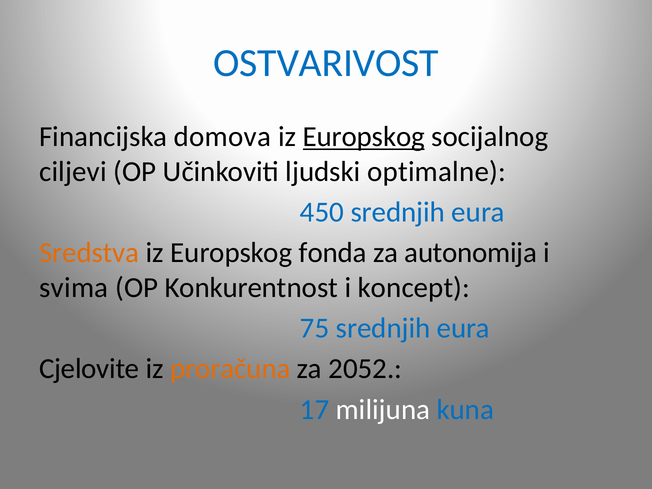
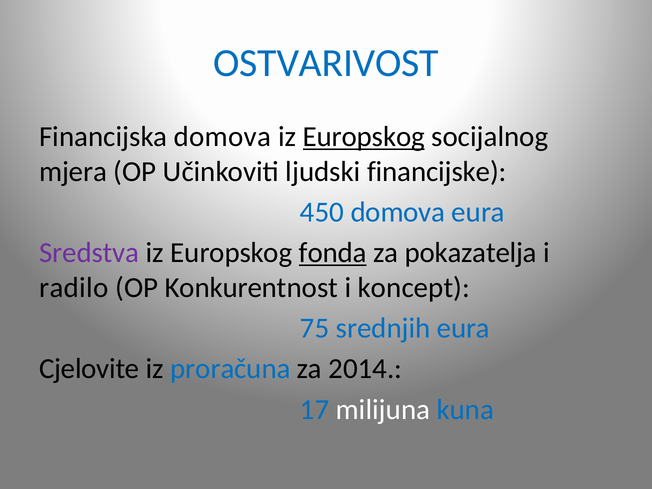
ciljevi: ciljevi -> mjera
optimalne: optimalne -> financijske
450 srednjih: srednjih -> domova
Sredstva colour: orange -> purple
fonda underline: none -> present
autonomija: autonomija -> pokazatelja
svima: svima -> radilo
proračuna colour: orange -> blue
2052: 2052 -> 2014
